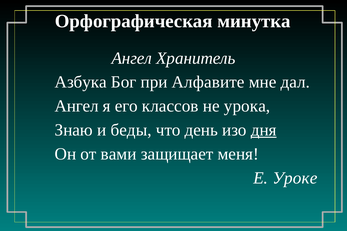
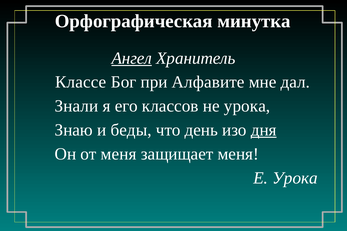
Ангел at (132, 58) underline: none -> present
Азбука: Азбука -> Классе
Ангел at (77, 106): Ангел -> Знали
от вами: вами -> меня
Е Уроке: Уроке -> Урока
